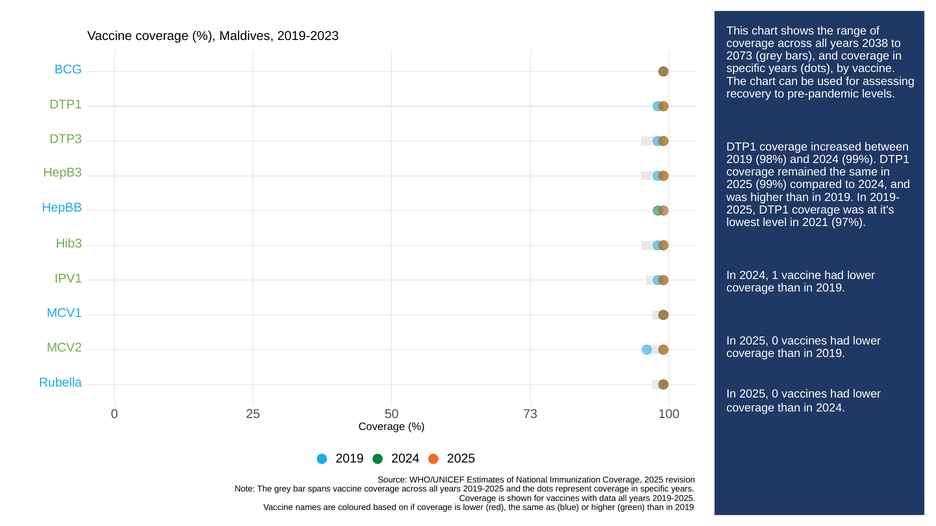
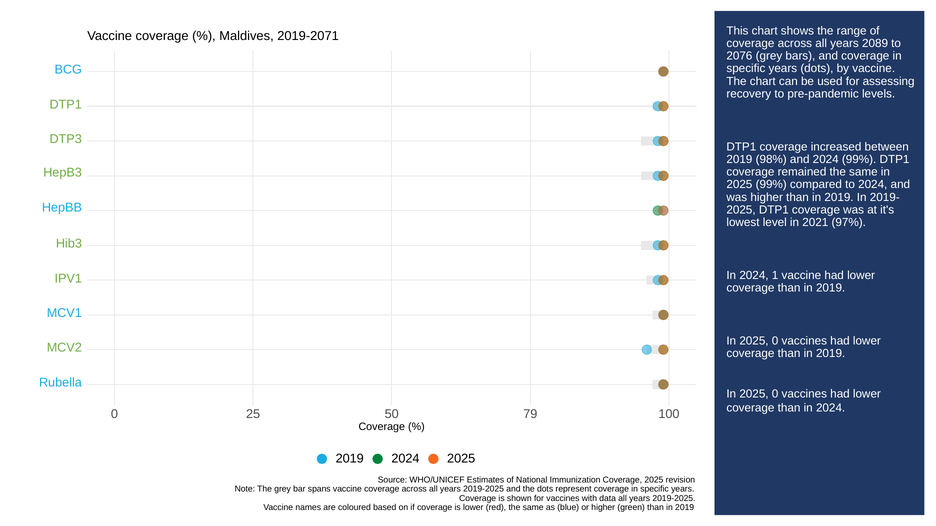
2019-2023: 2019-2023 -> 2019-2071
2038: 2038 -> 2089
2073: 2073 -> 2076
73: 73 -> 79
